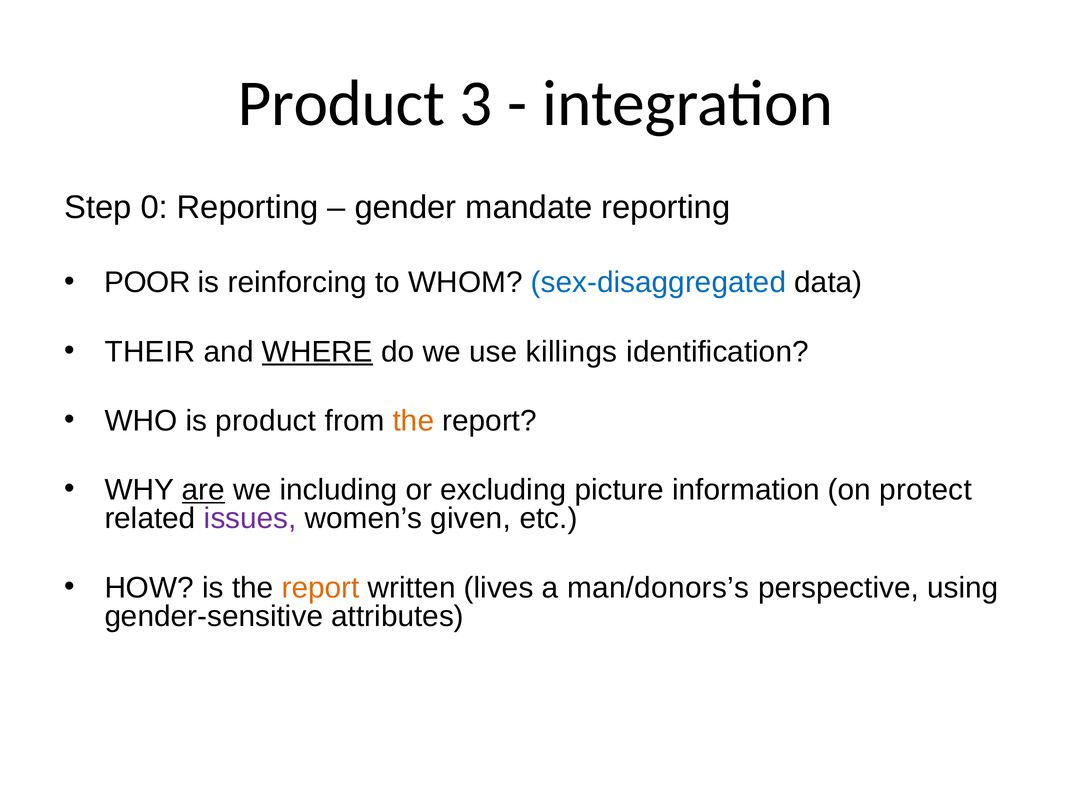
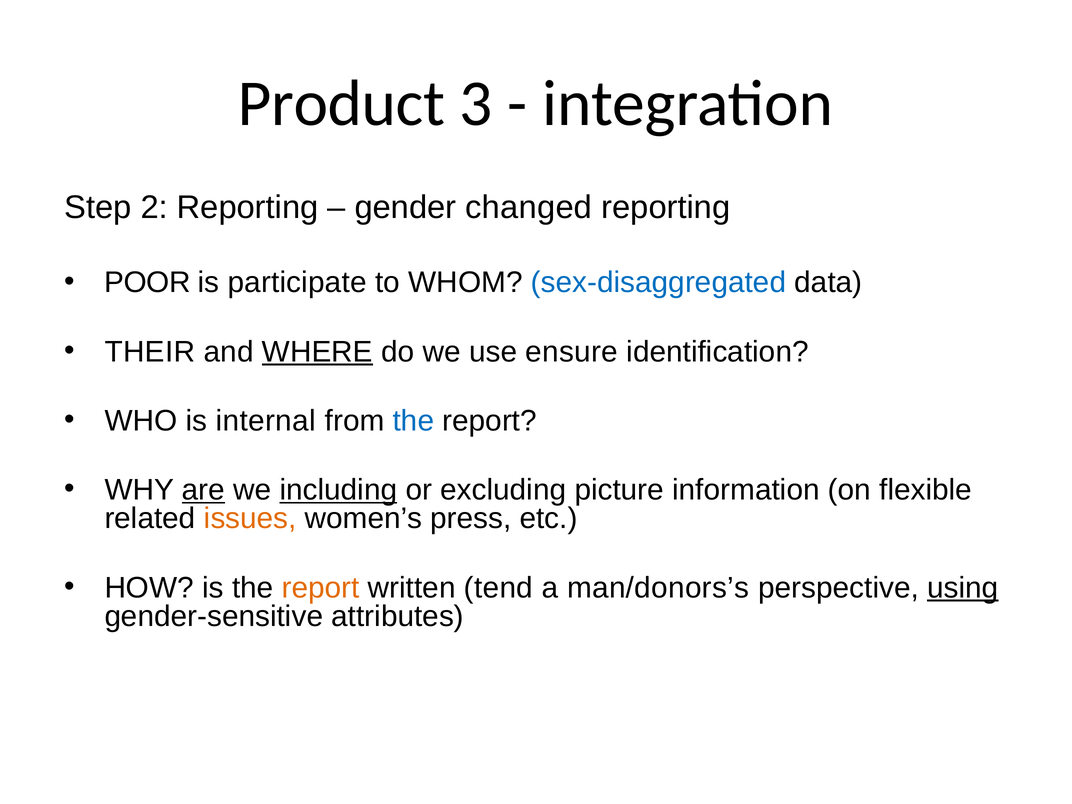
0: 0 -> 2
mandate: mandate -> changed
reinforcing: reinforcing -> participate
killings: killings -> ensure
is product: product -> internal
the at (413, 421) colour: orange -> blue
including underline: none -> present
protect: protect -> flexible
issues colour: purple -> orange
given: given -> press
lives: lives -> tend
using underline: none -> present
